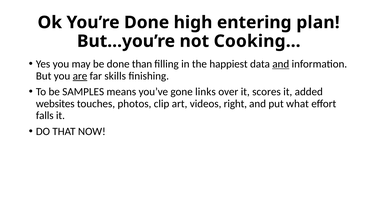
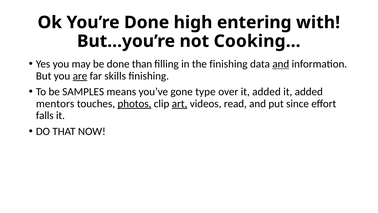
plan: plan -> with
the happiest: happiest -> finishing
links: links -> type
over it scores: scores -> added
websites: websites -> mentors
photos underline: none -> present
art underline: none -> present
right: right -> read
what: what -> since
